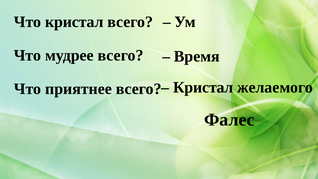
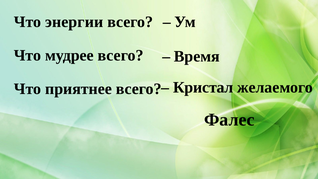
Что кристал: кристал -> энергии
